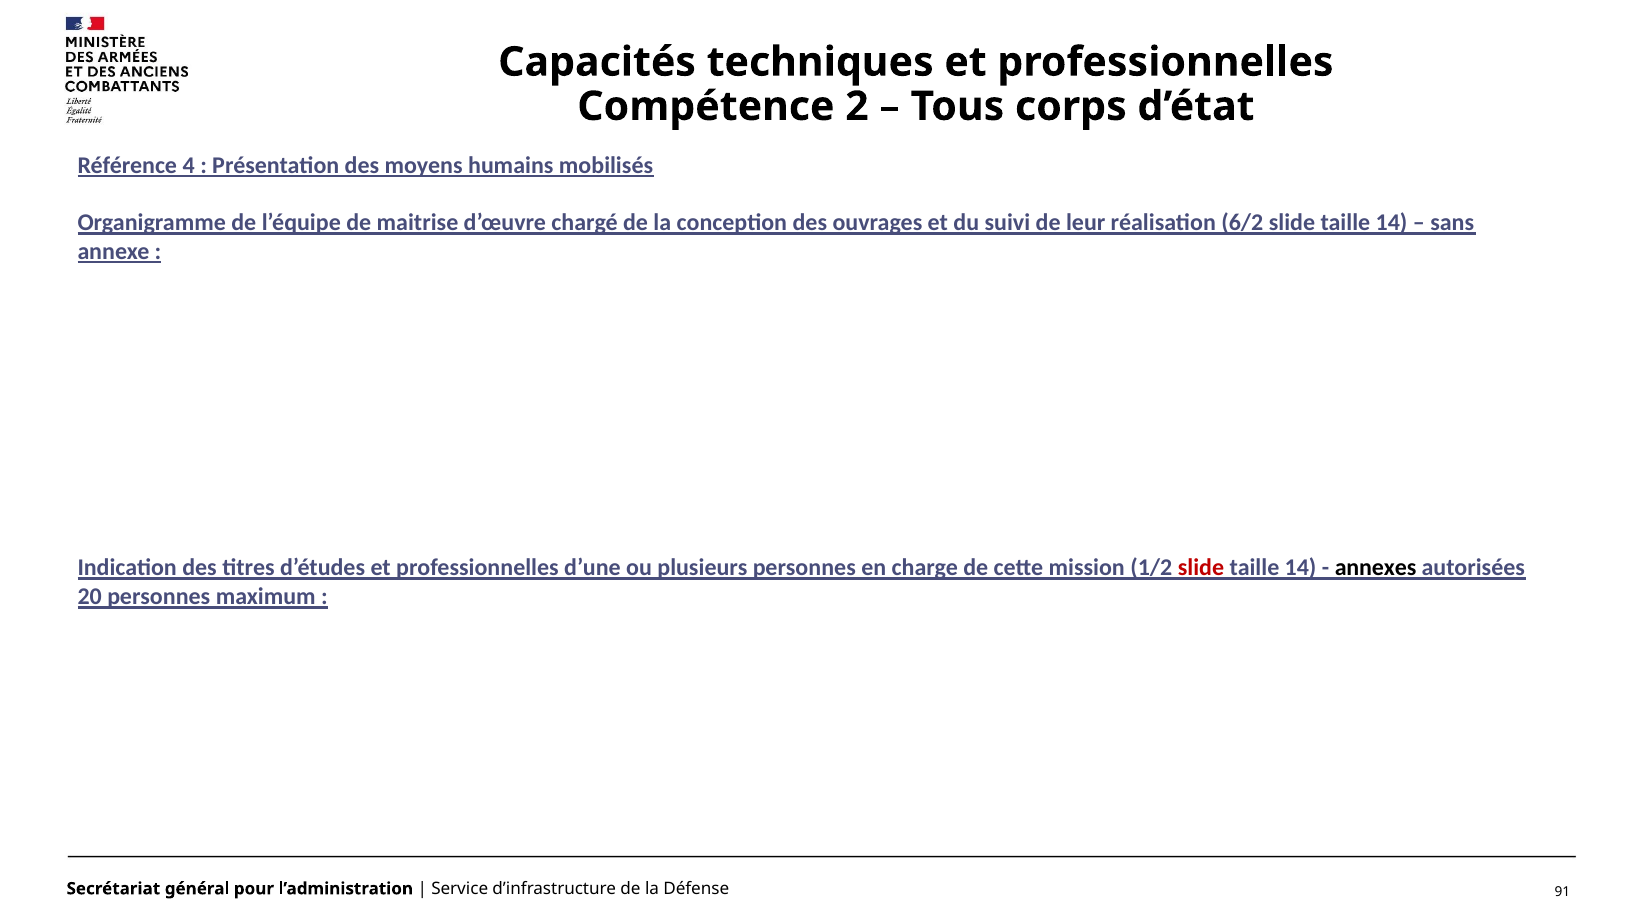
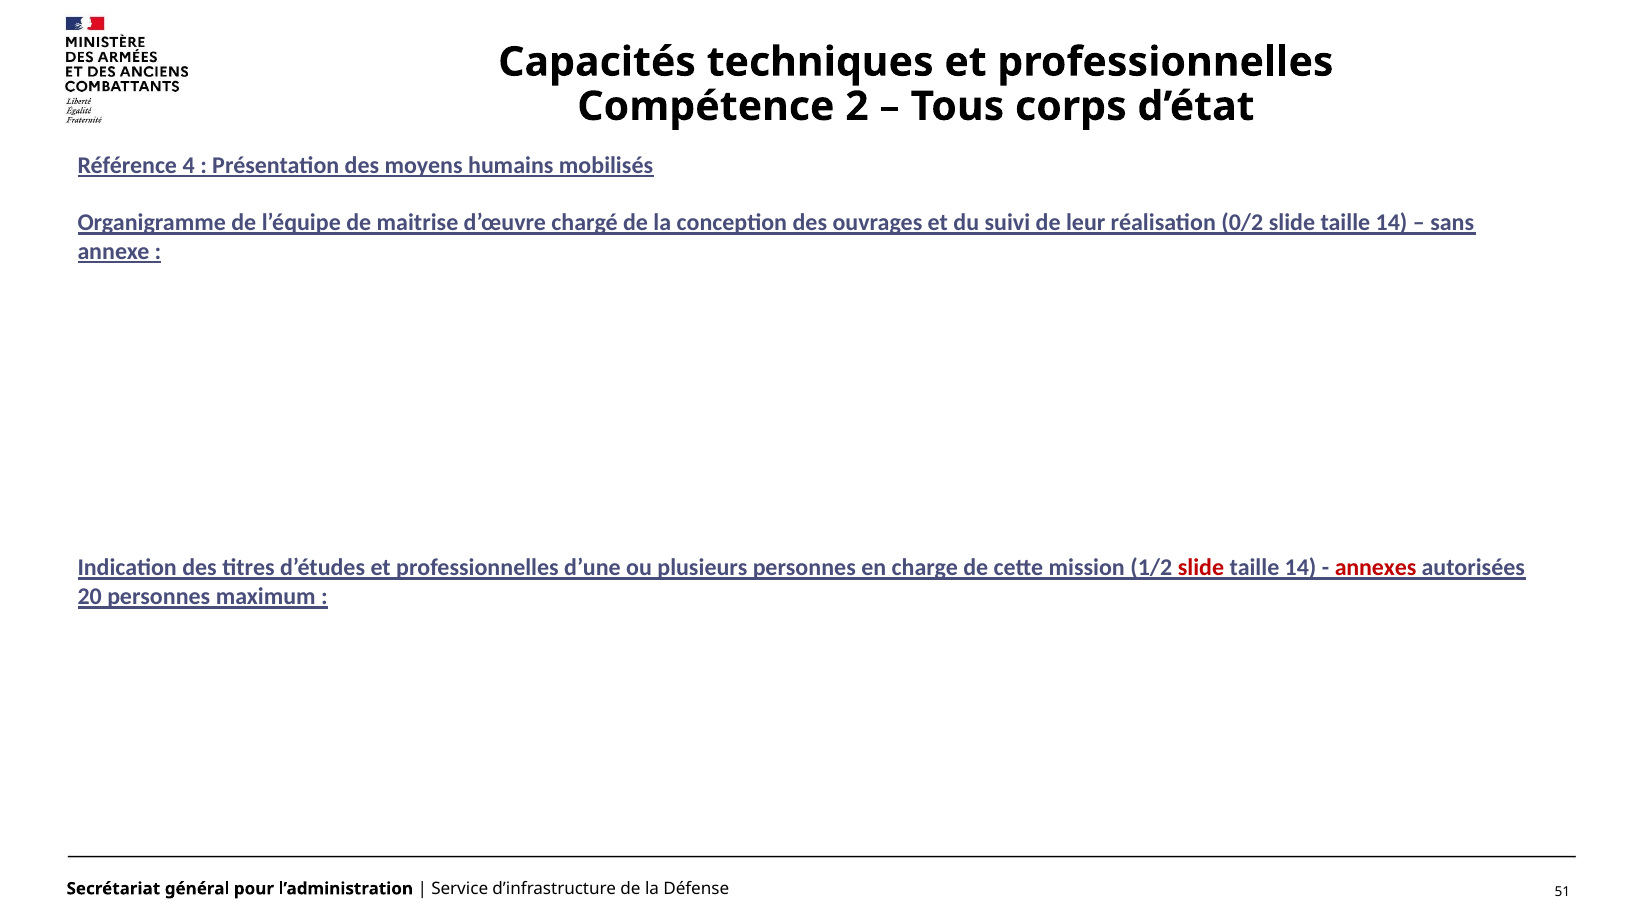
6/2: 6/2 -> 0/2
annexes colour: black -> red
91: 91 -> 51
